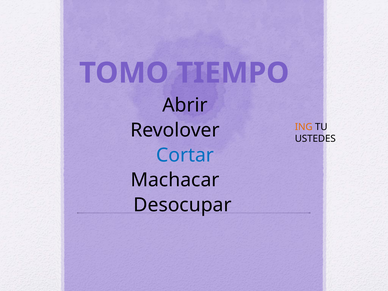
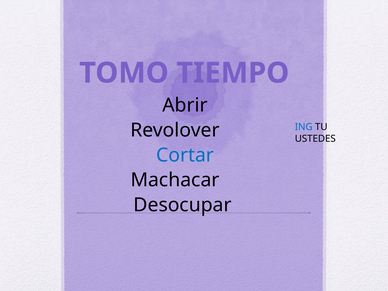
ING colour: orange -> blue
